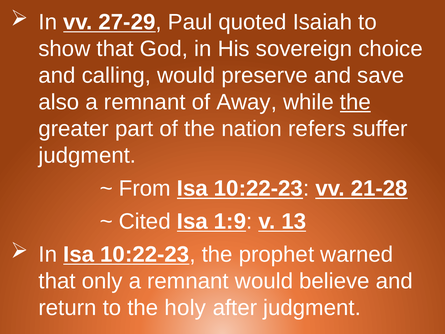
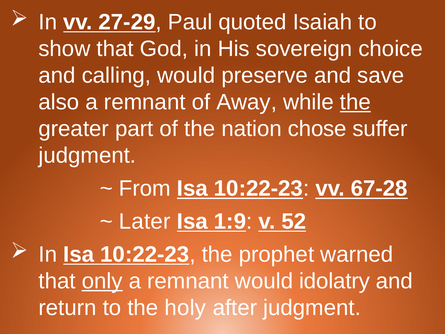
refers: refers -> chose
21-28: 21-28 -> 67-28
Cited: Cited -> Later
13: 13 -> 52
only underline: none -> present
believe: believe -> idolatry
